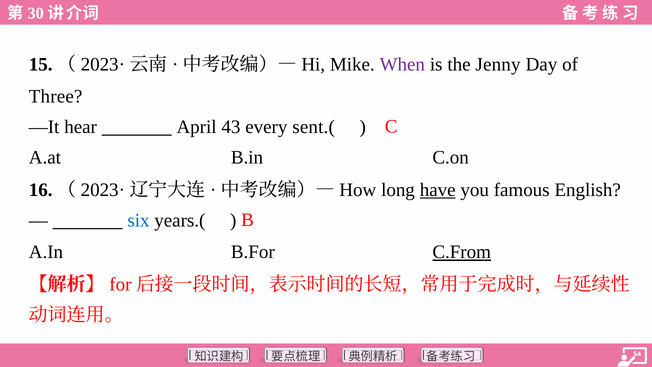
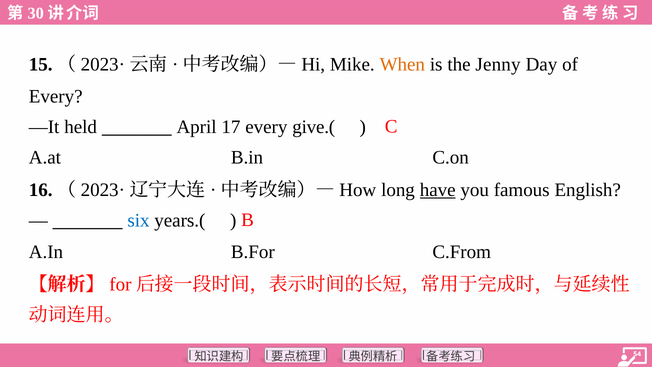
When colour: purple -> orange
Three at (56, 96): Three -> Every
hear: hear -> held
43: 43 -> 17
sent.(: sent.( -> give.(
C.From underline: present -> none
